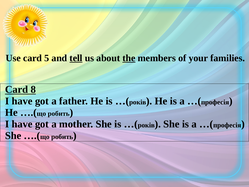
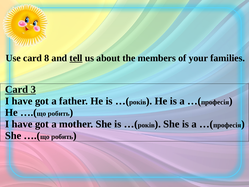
5: 5 -> 8
the underline: present -> none
8: 8 -> 3
